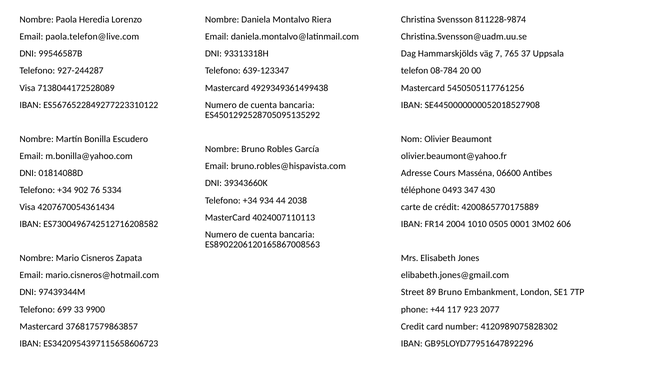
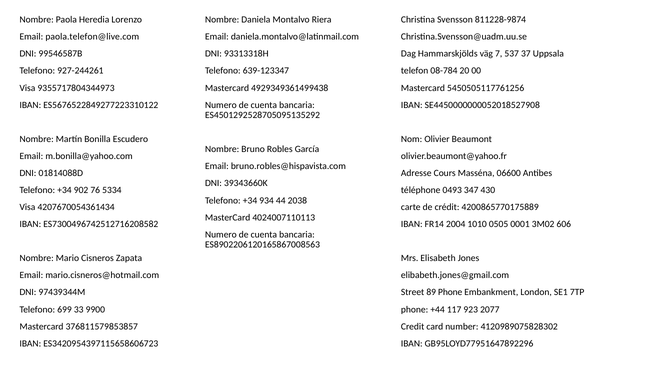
765: 765 -> 537
927-244287: 927-244287 -> 927-244261
7138044172528089: 7138044172528089 -> 9355717804344973
89 Bruno: Bruno -> Phone
376817579863857: 376817579863857 -> 376811579853857
